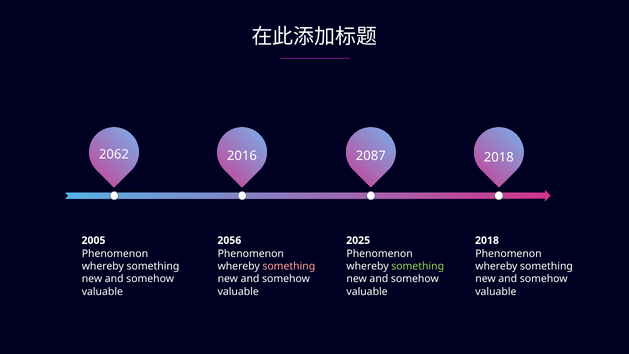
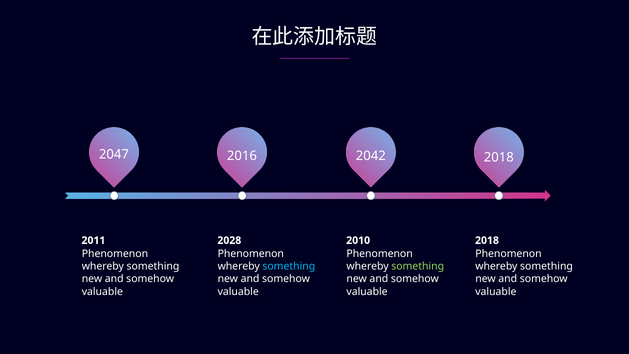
2062: 2062 -> 2047
2087: 2087 -> 2042
2005: 2005 -> 2011
2056: 2056 -> 2028
2025: 2025 -> 2010
something at (289, 266) colour: pink -> light blue
